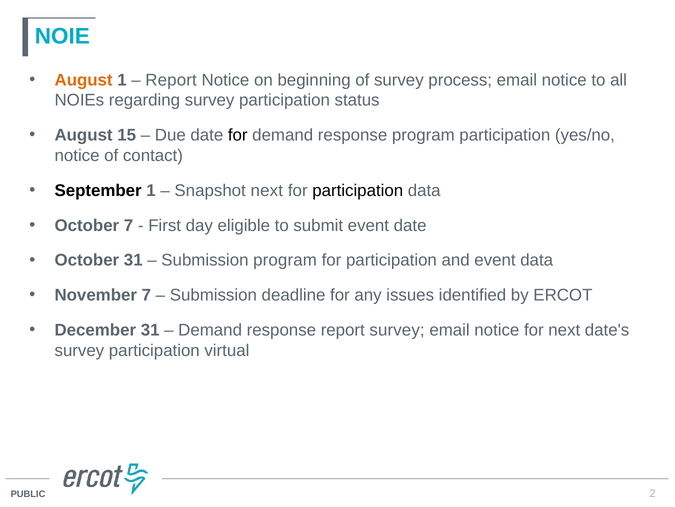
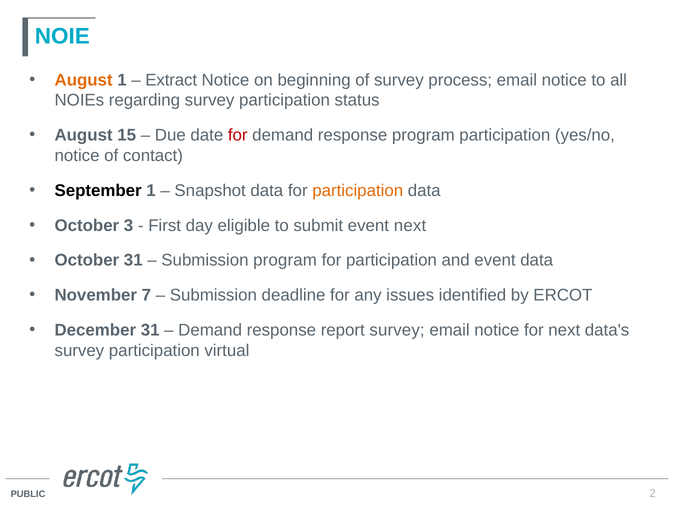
Report at (171, 80): Report -> Extract
for at (238, 135) colour: black -> red
Snapshot next: next -> data
participation at (358, 190) colour: black -> orange
October 7: 7 -> 3
event date: date -> next
date's: date's -> data's
